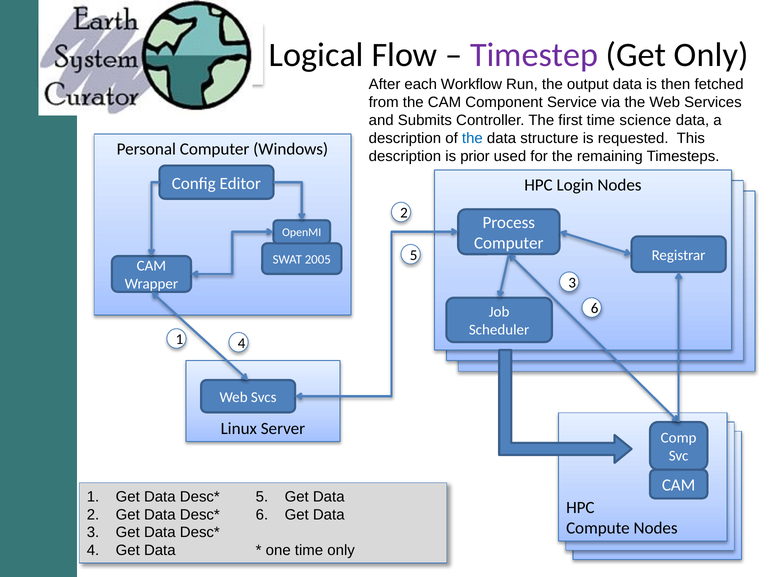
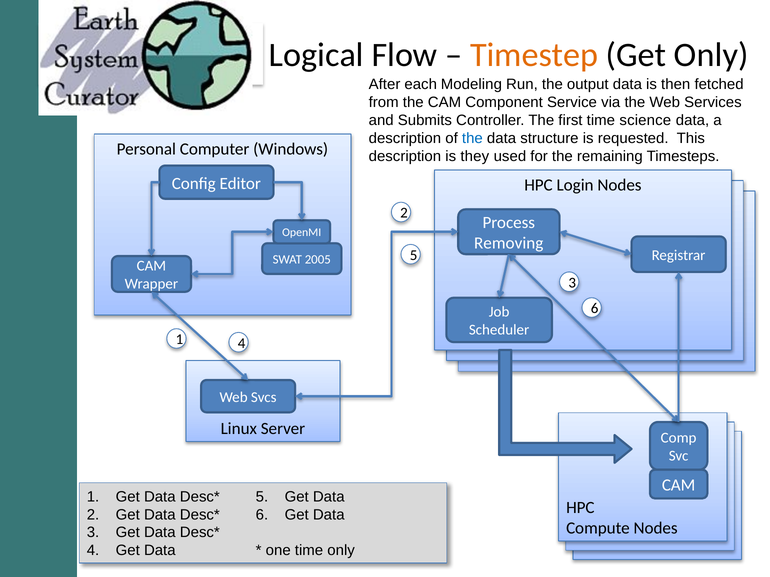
Timestep colour: purple -> orange
Workflow: Workflow -> Modeling
prior: prior -> they
Computer at (509, 243): Computer -> Removing
